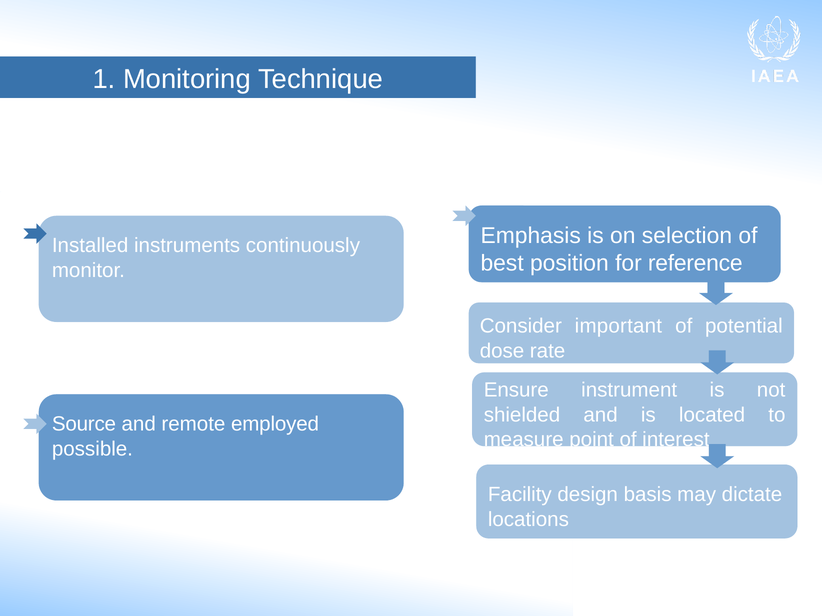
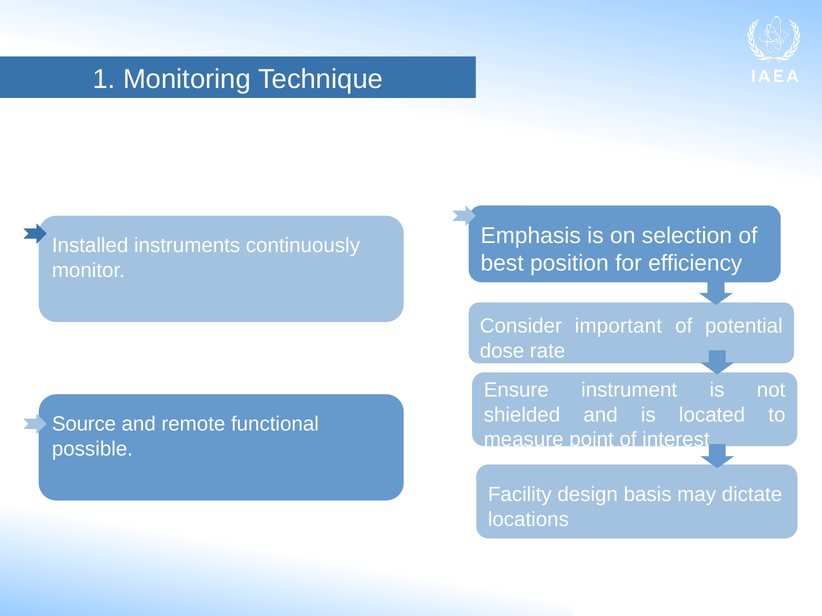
reference: reference -> efficiency
employed: employed -> functional
